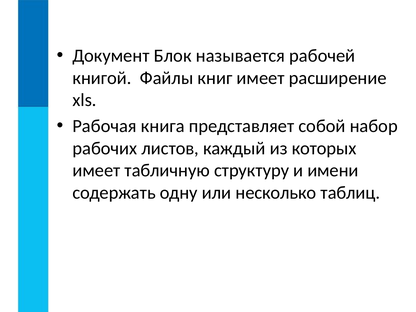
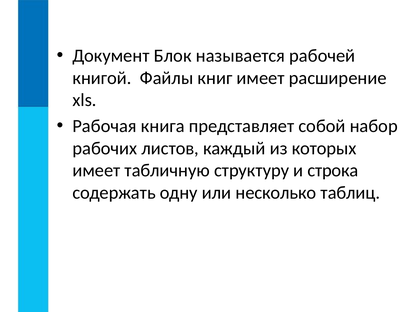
имени: имени -> строка
